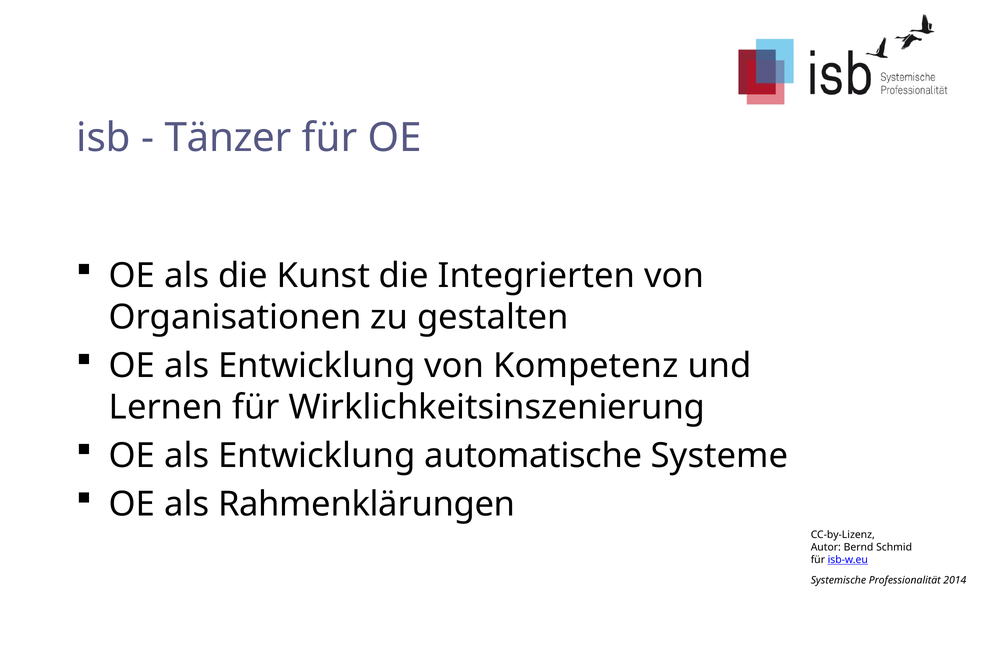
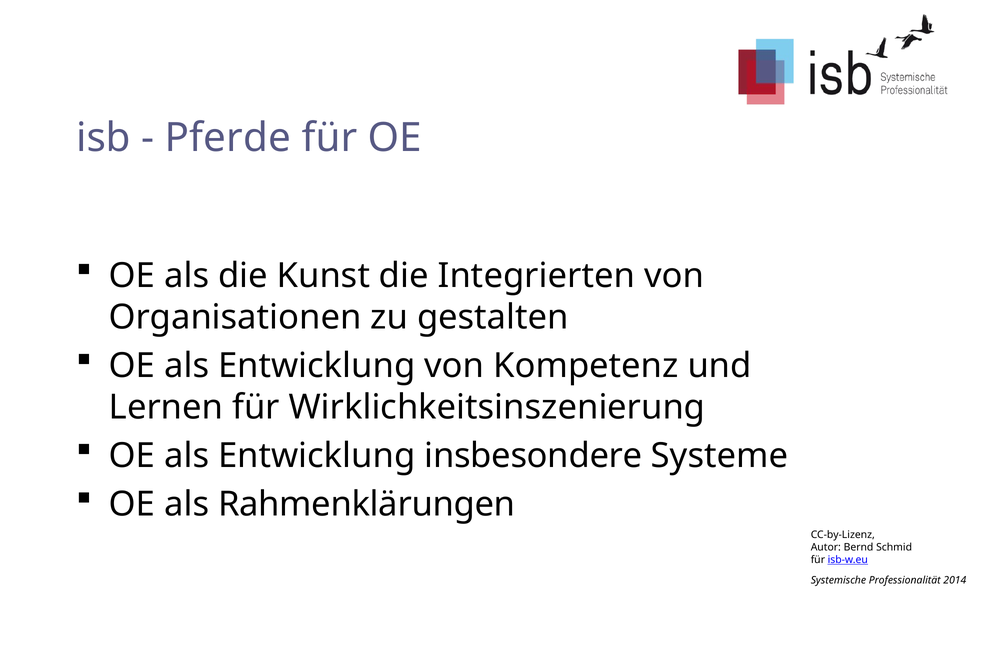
Tänzer: Tänzer -> Pferde
automatische: automatische -> insbesondere
